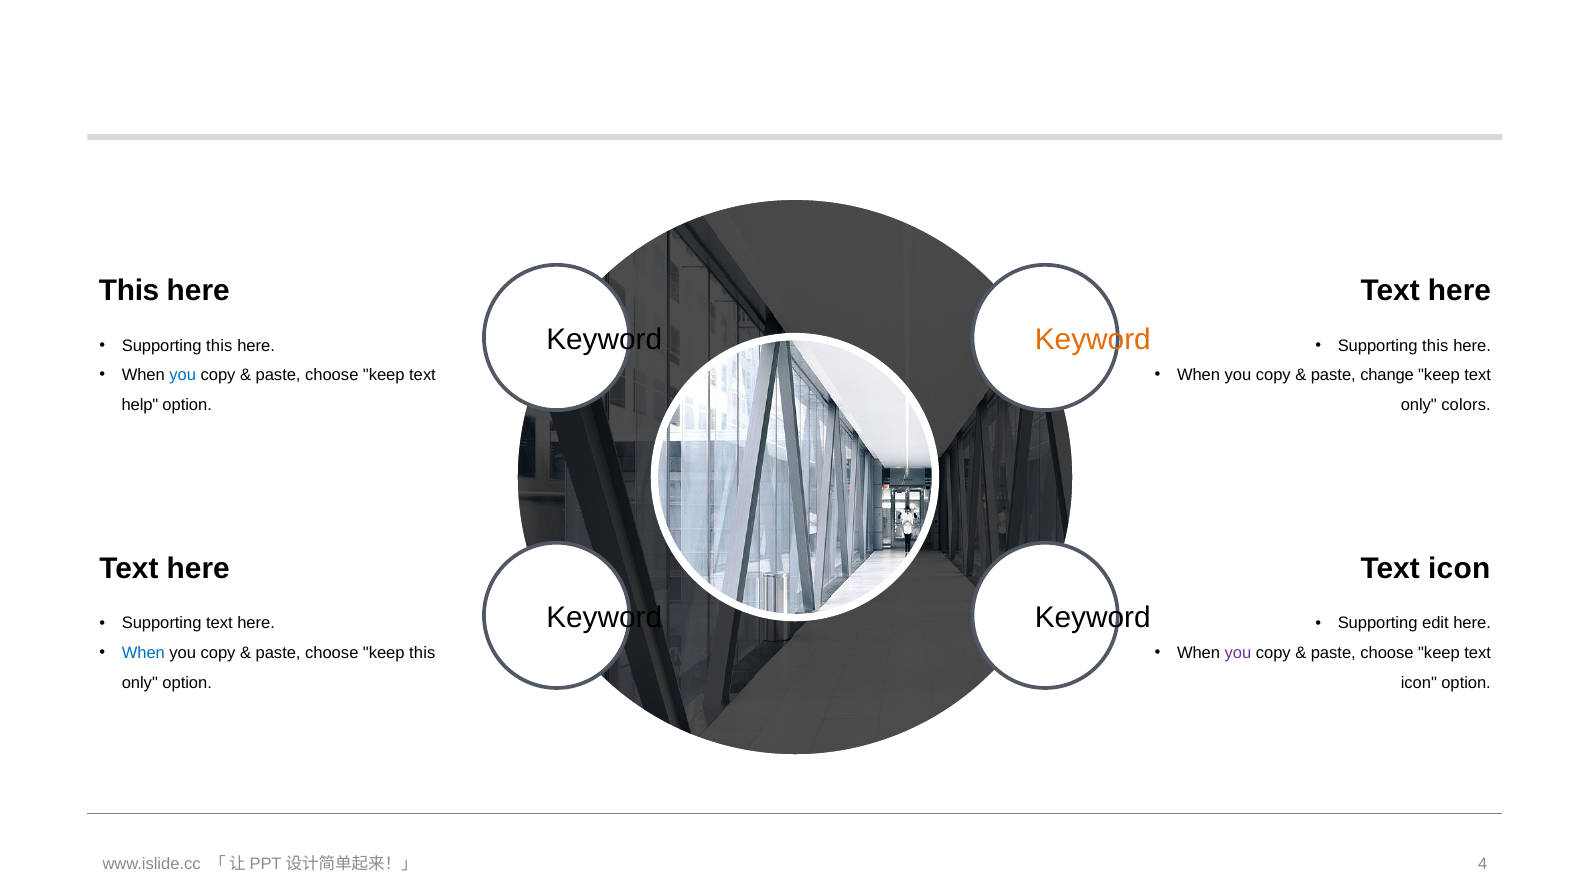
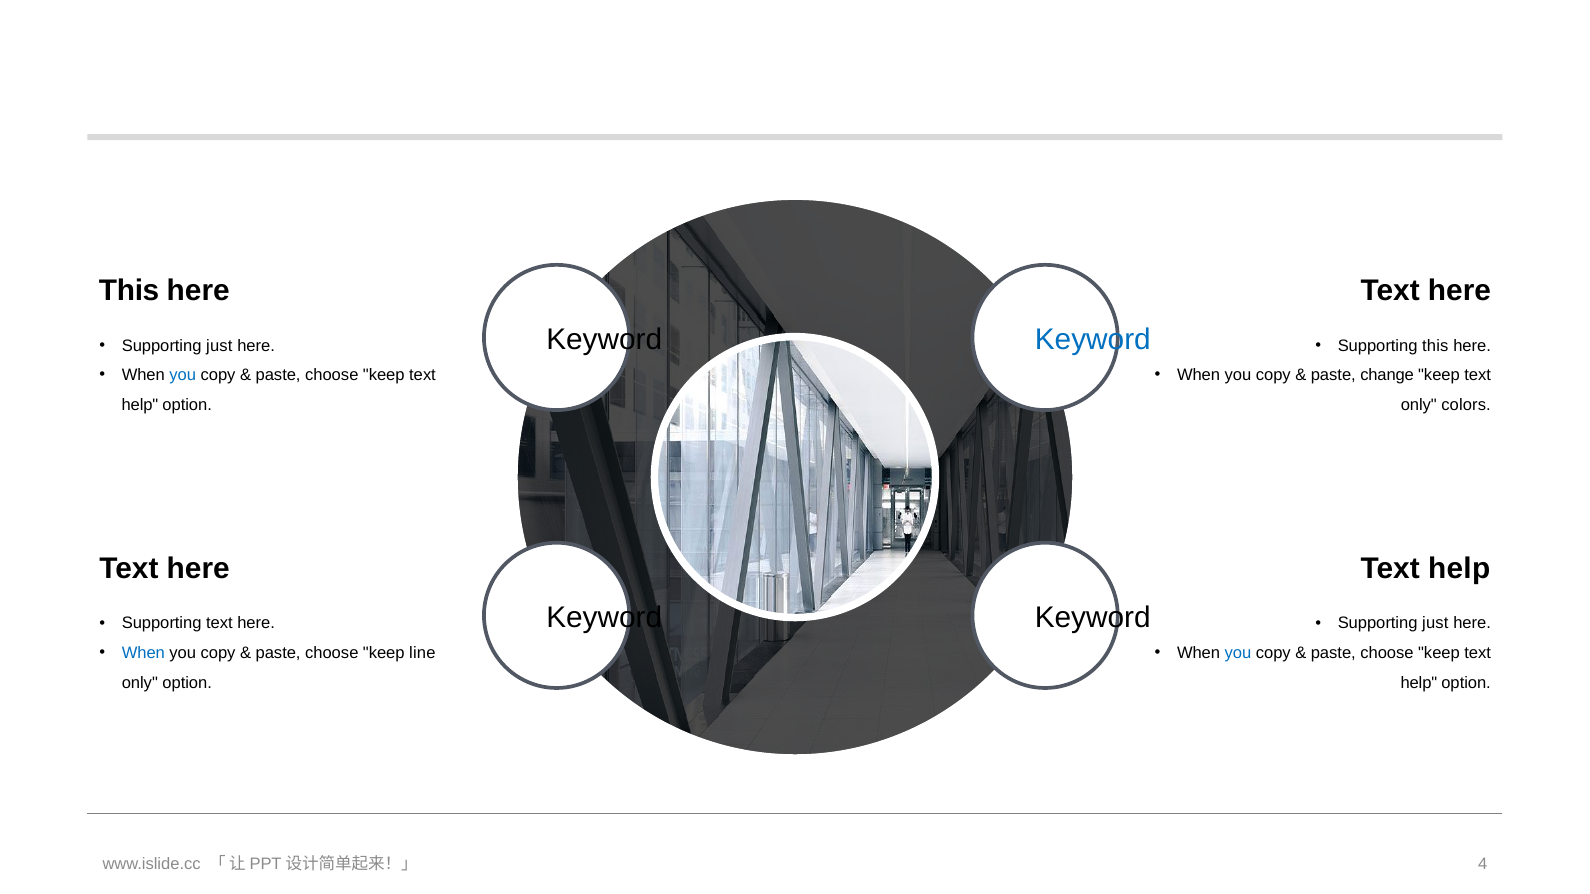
Keyword at (1093, 340) colour: orange -> blue
this at (219, 346): this -> just
icon at (1459, 569): icon -> help
edit at (1435, 624): edit -> just
keep this: this -> line
you at (1238, 653) colour: purple -> blue
icon at (1419, 683): icon -> help
